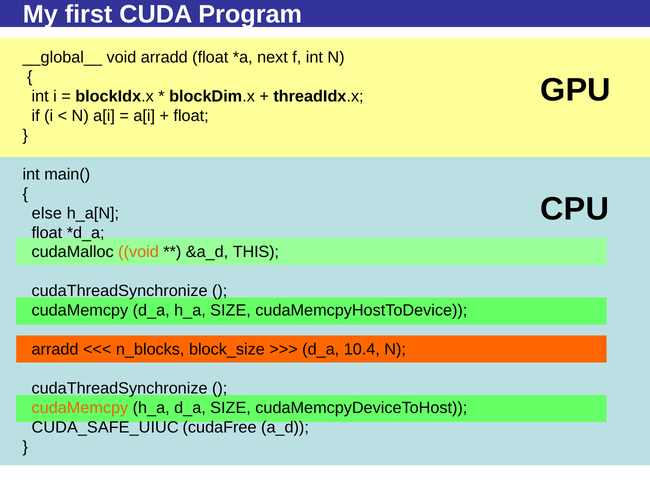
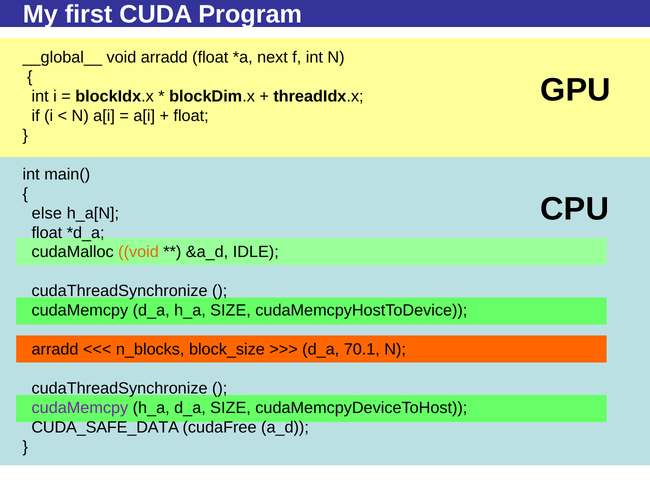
THIS: THIS -> IDLE
10.4: 10.4 -> 70.1
cudaMemcpy at (80, 408) colour: orange -> purple
CUDA_SAFE_UIUC: CUDA_SAFE_UIUC -> CUDA_SAFE_DATA
